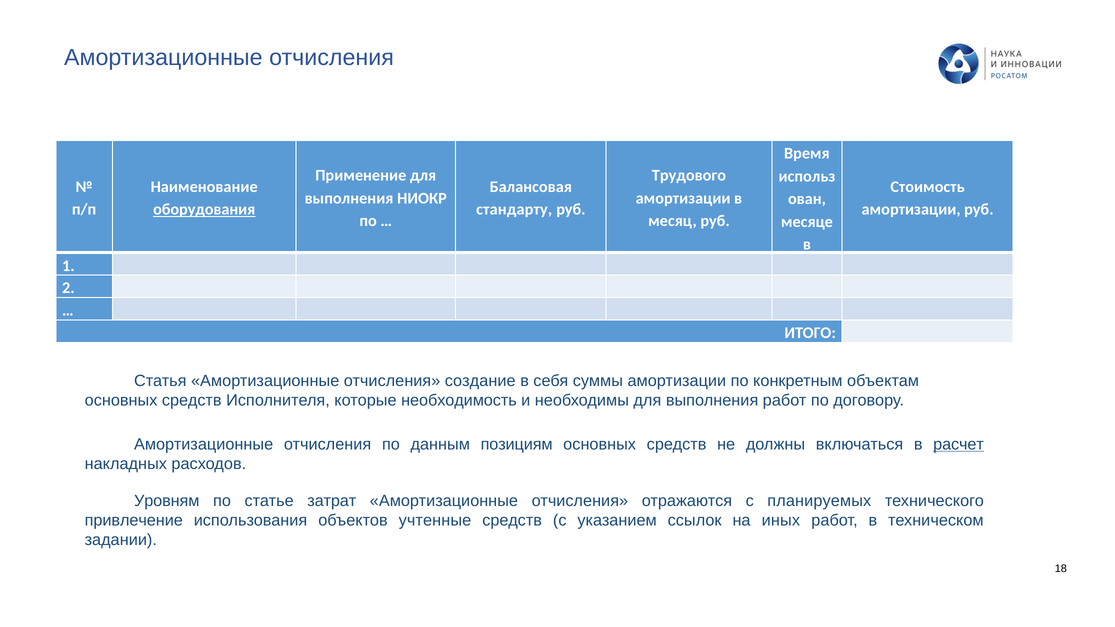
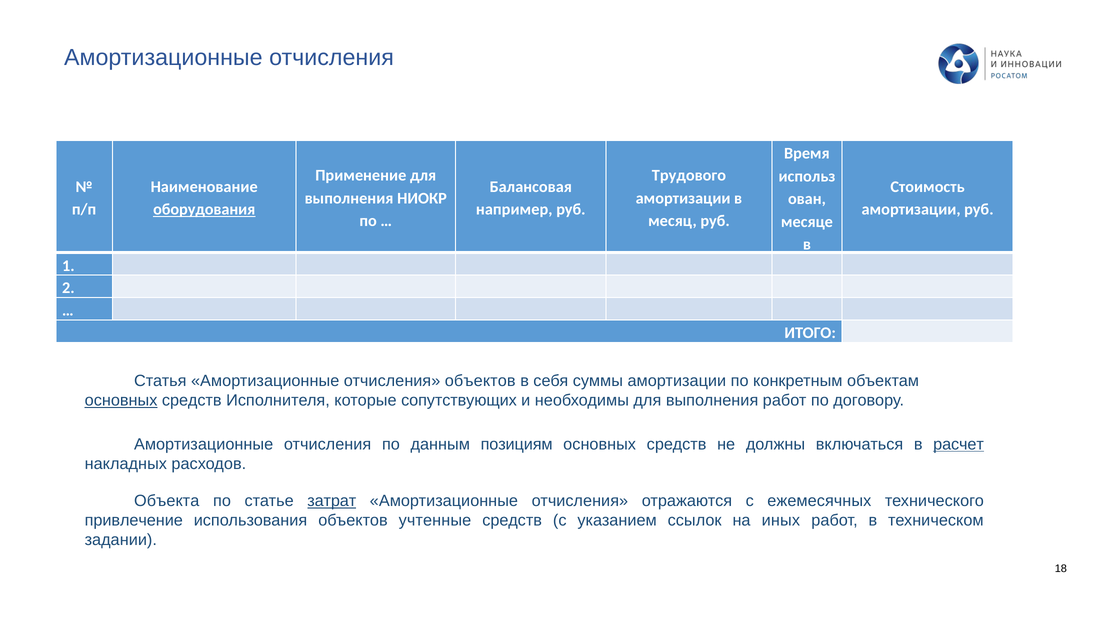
стандарту: стандарту -> например
отчисления создание: создание -> объектов
основных at (121, 400) underline: none -> present
необходимость: необходимость -> сопутствующих
Уровням: Уровням -> Объекта
затрат underline: none -> present
планируемых: планируемых -> ежемесячных
